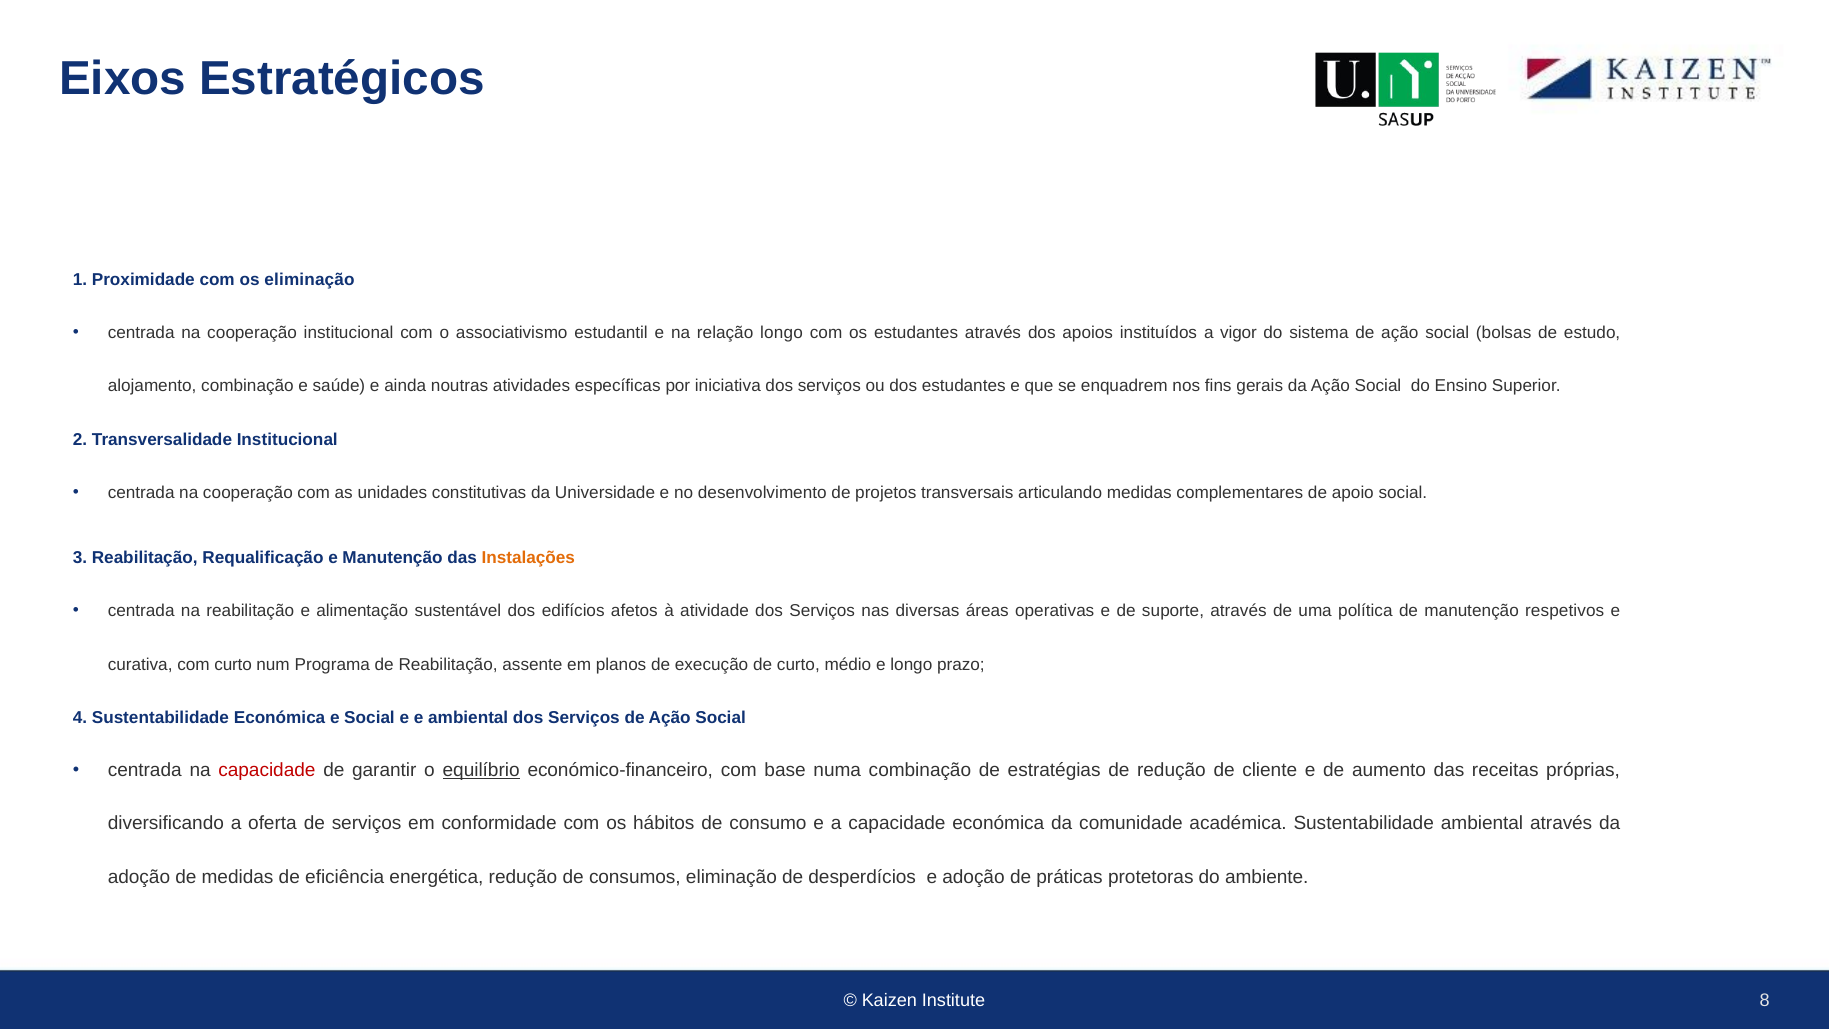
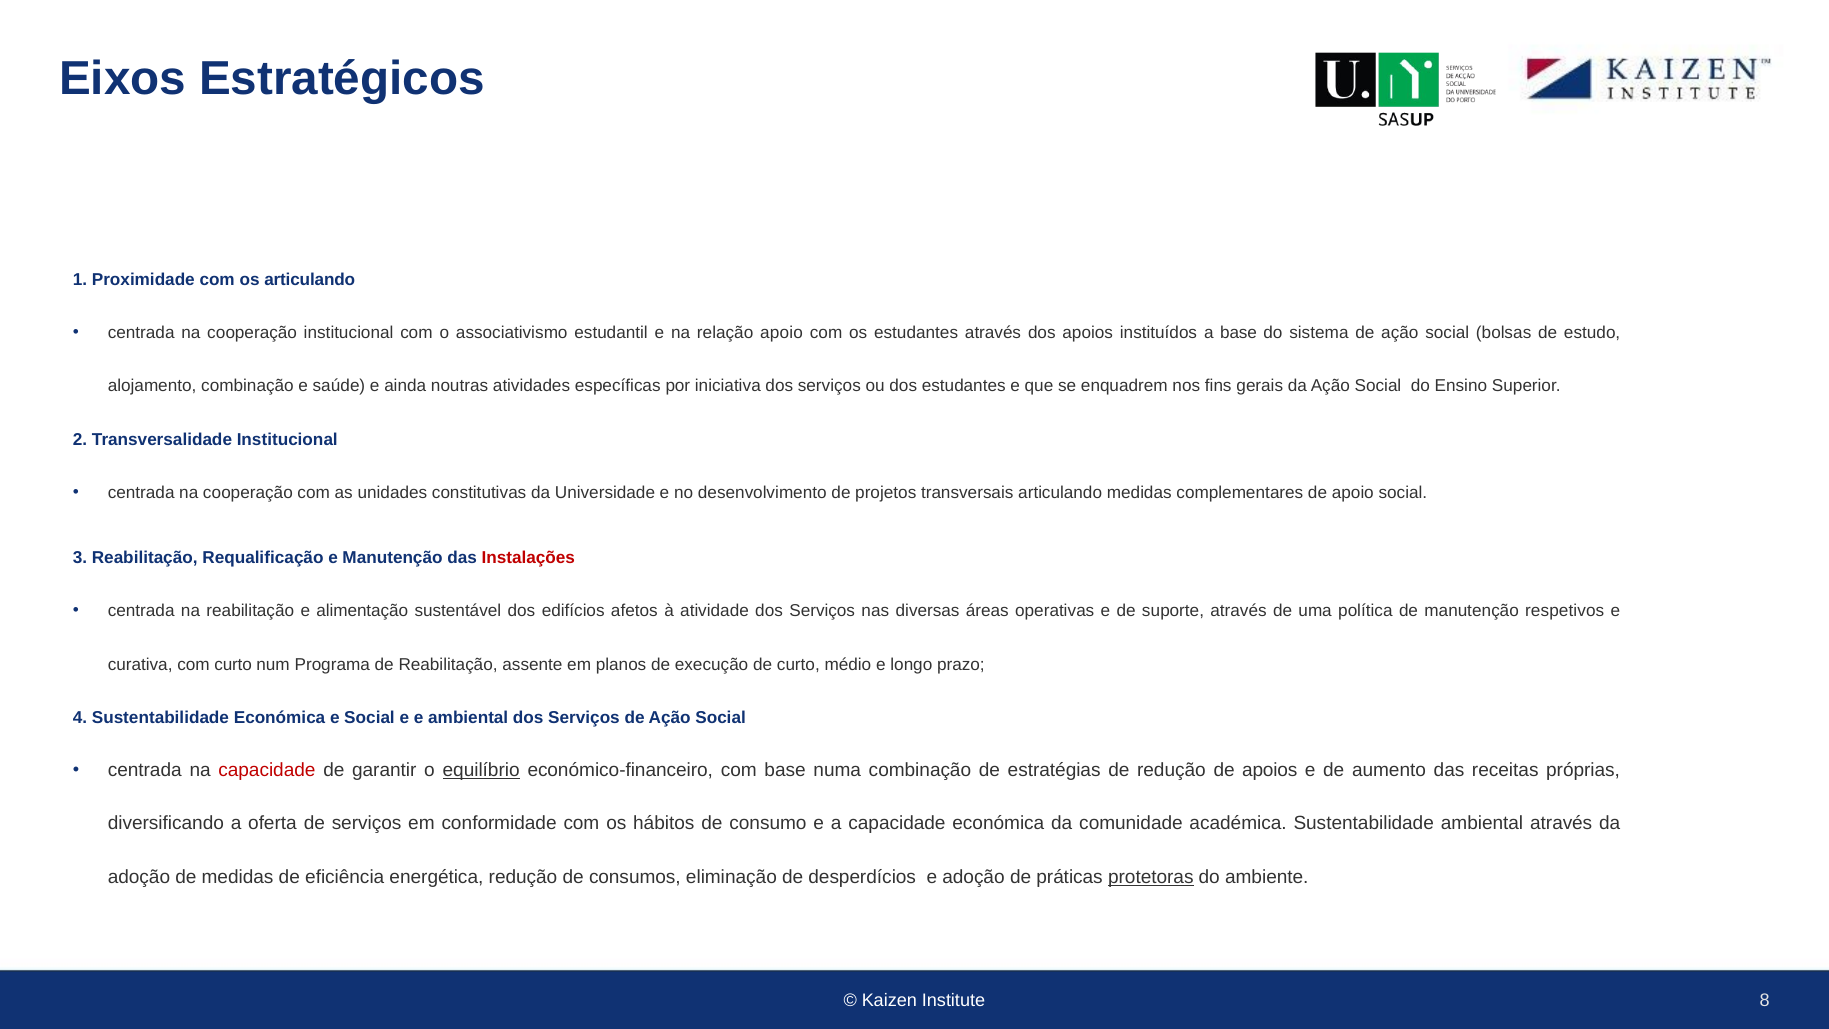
os eliminação: eliminação -> articulando
relação longo: longo -> apoio
a vigor: vigor -> base
Instalações colour: orange -> red
de cliente: cliente -> apoios
protetoras underline: none -> present
